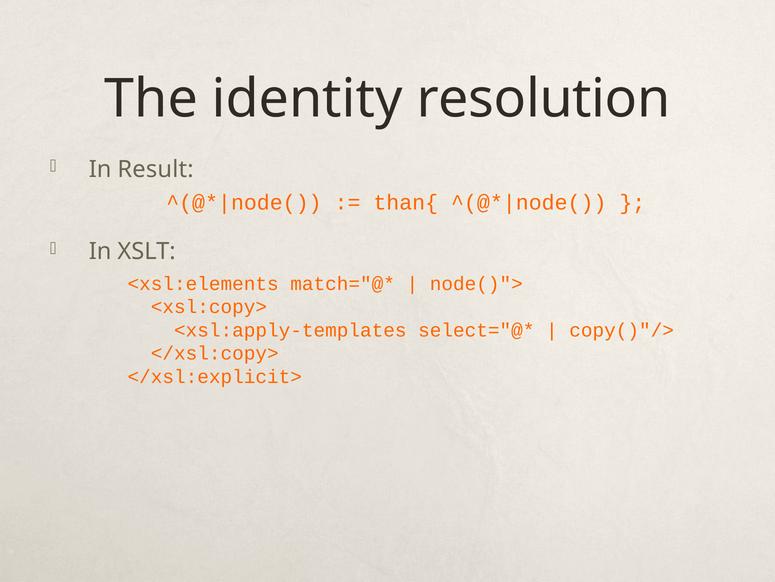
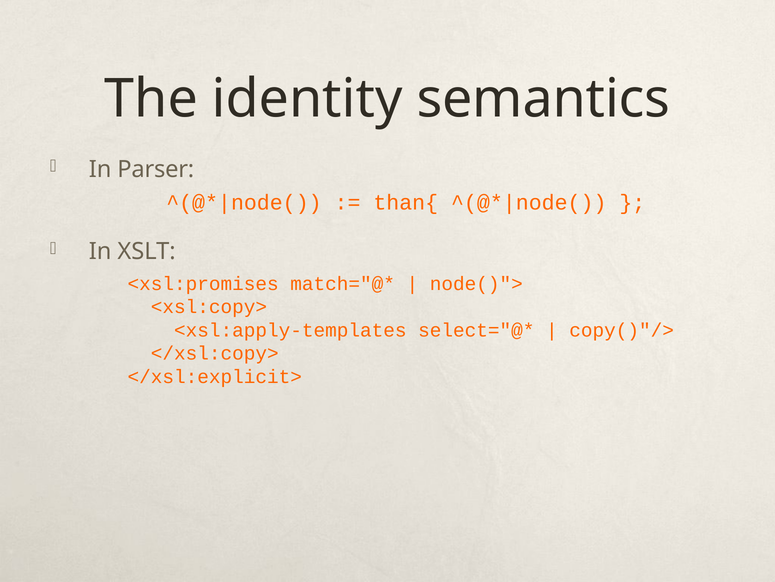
resolution: resolution -> semantics
Result: Result -> Parser
<xsl:elements: <xsl:elements -> <xsl:promises
